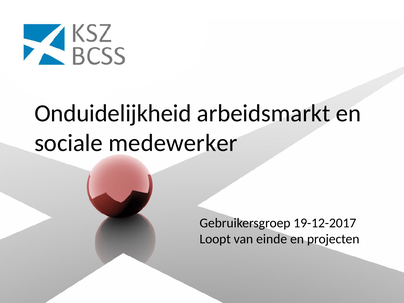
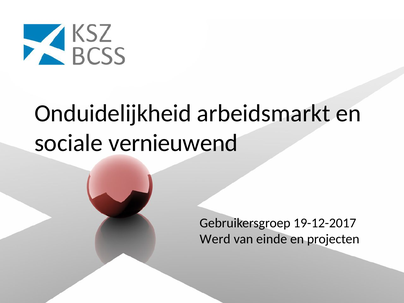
medewerker: medewerker -> vernieuwend
Loopt: Loopt -> Werd
